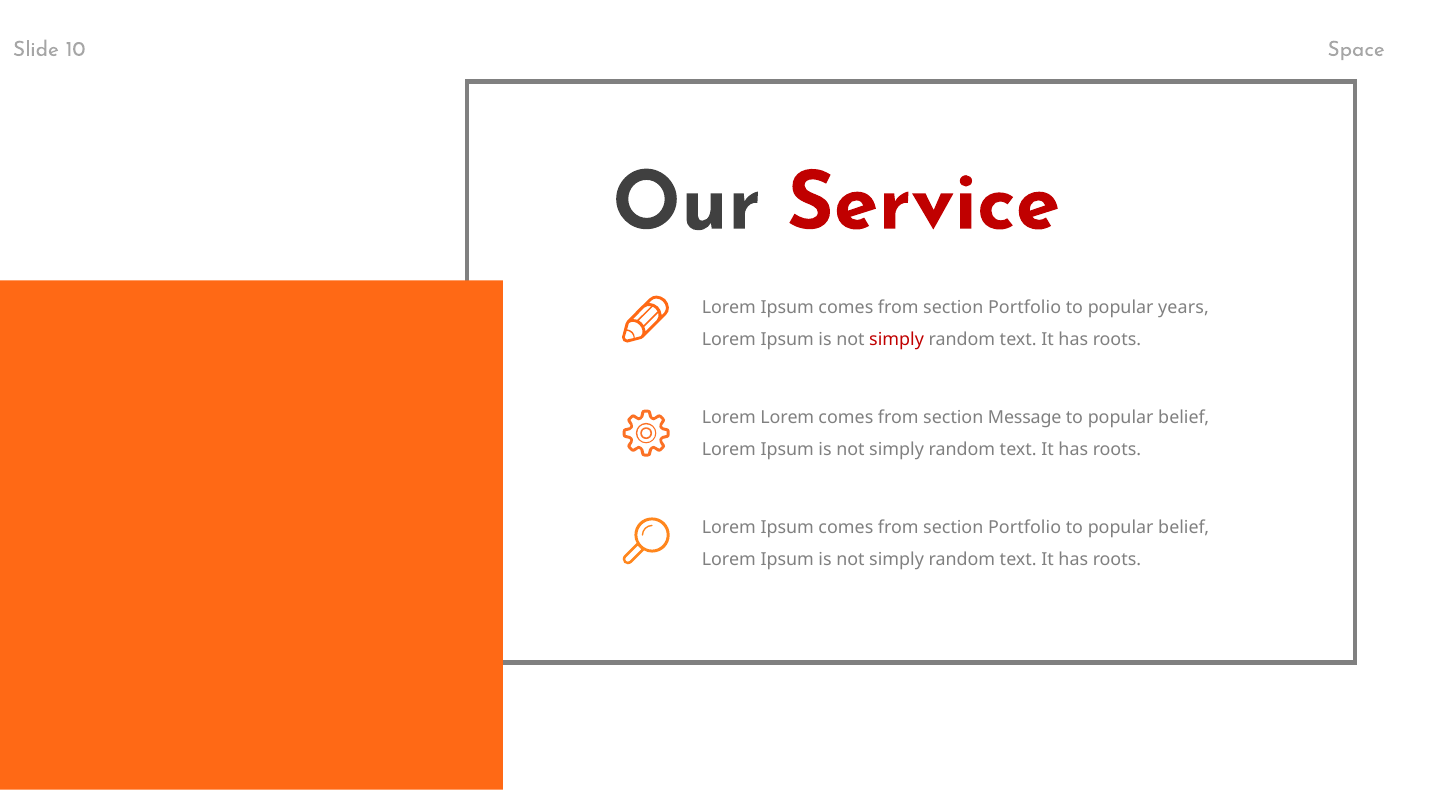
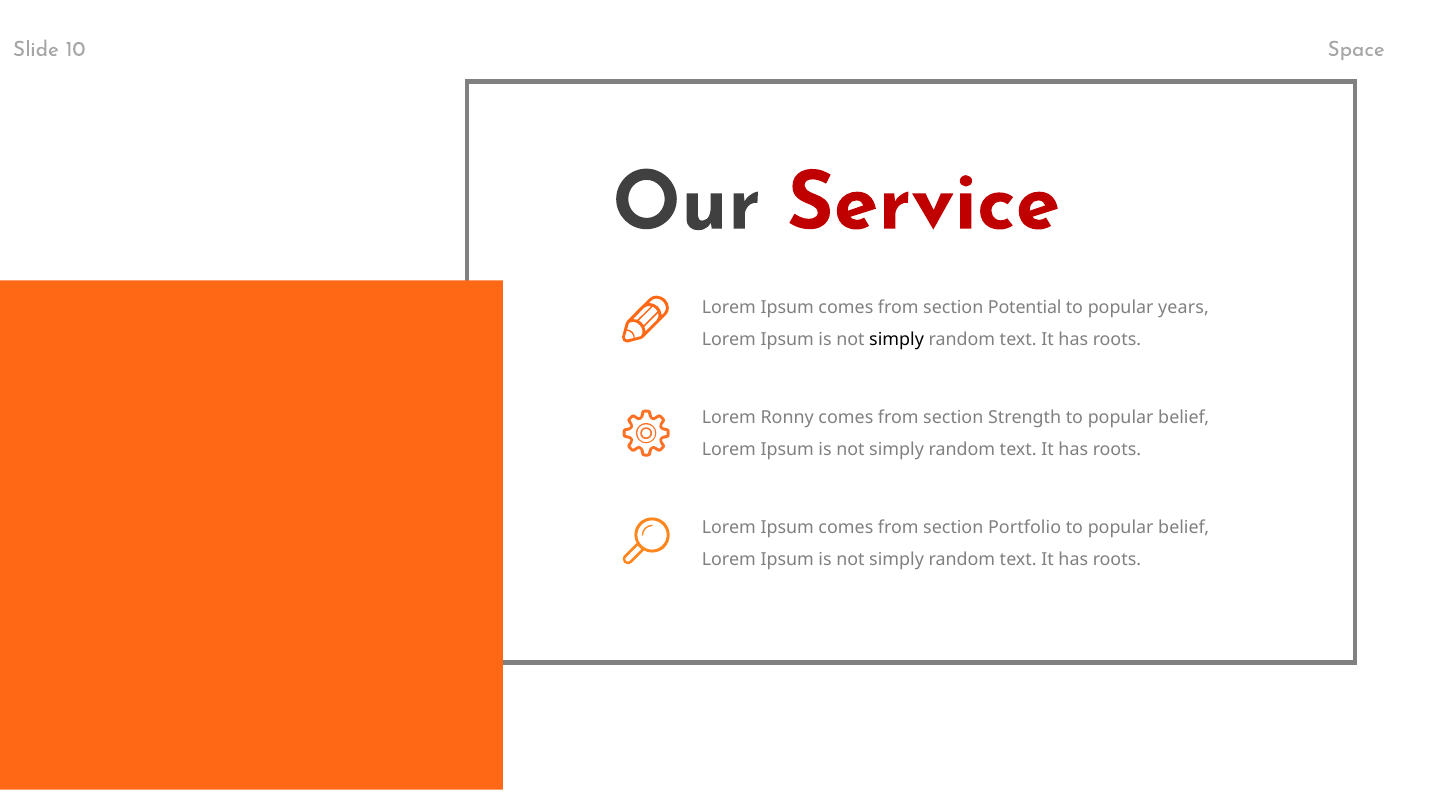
Portfolio at (1025, 307): Portfolio -> Potential
simply at (897, 340) colour: red -> black
Lorem Lorem: Lorem -> Ronny
Message: Message -> Strength
